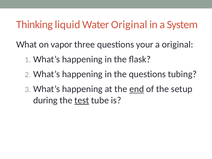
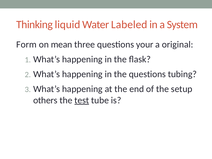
Water Original: Original -> Labeled
What: What -> Form
vapor: vapor -> mean
end underline: present -> none
during: during -> others
